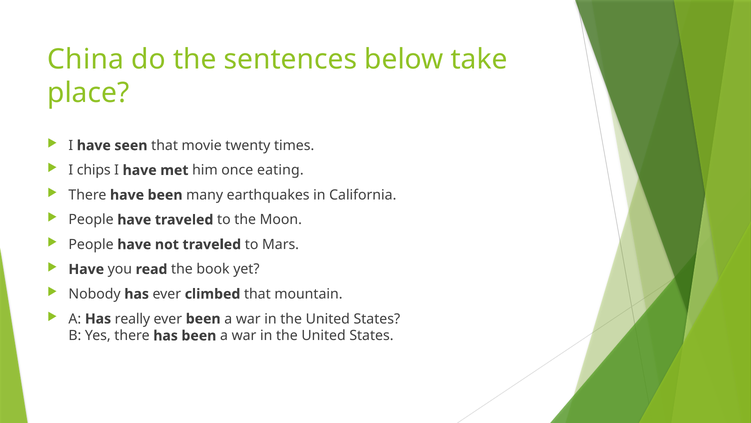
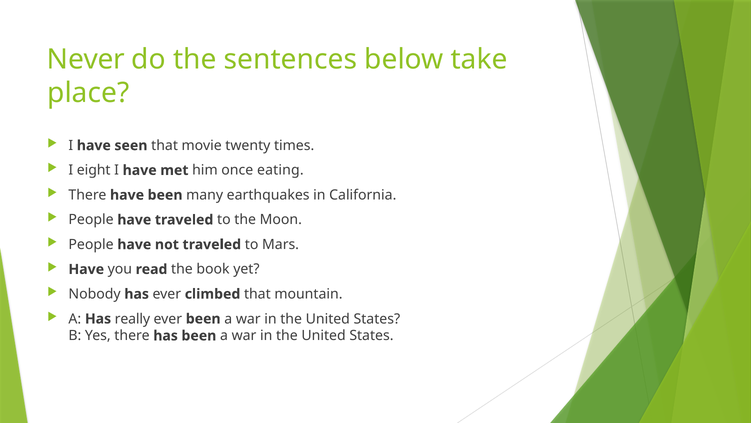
China: China -> Never
chips: chips -> eight
